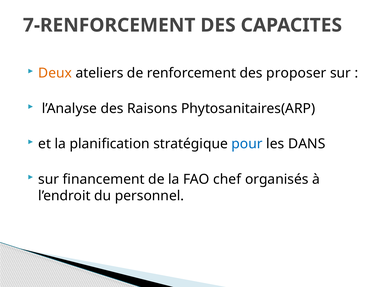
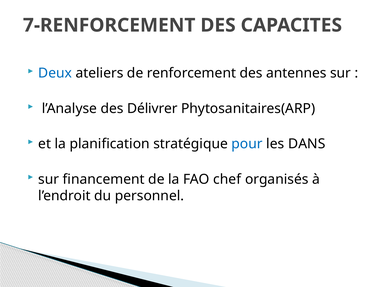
Deux colour: orange -> blue
proposer: proposer -> antennes
Raisons: Raisons -> Délivrer
